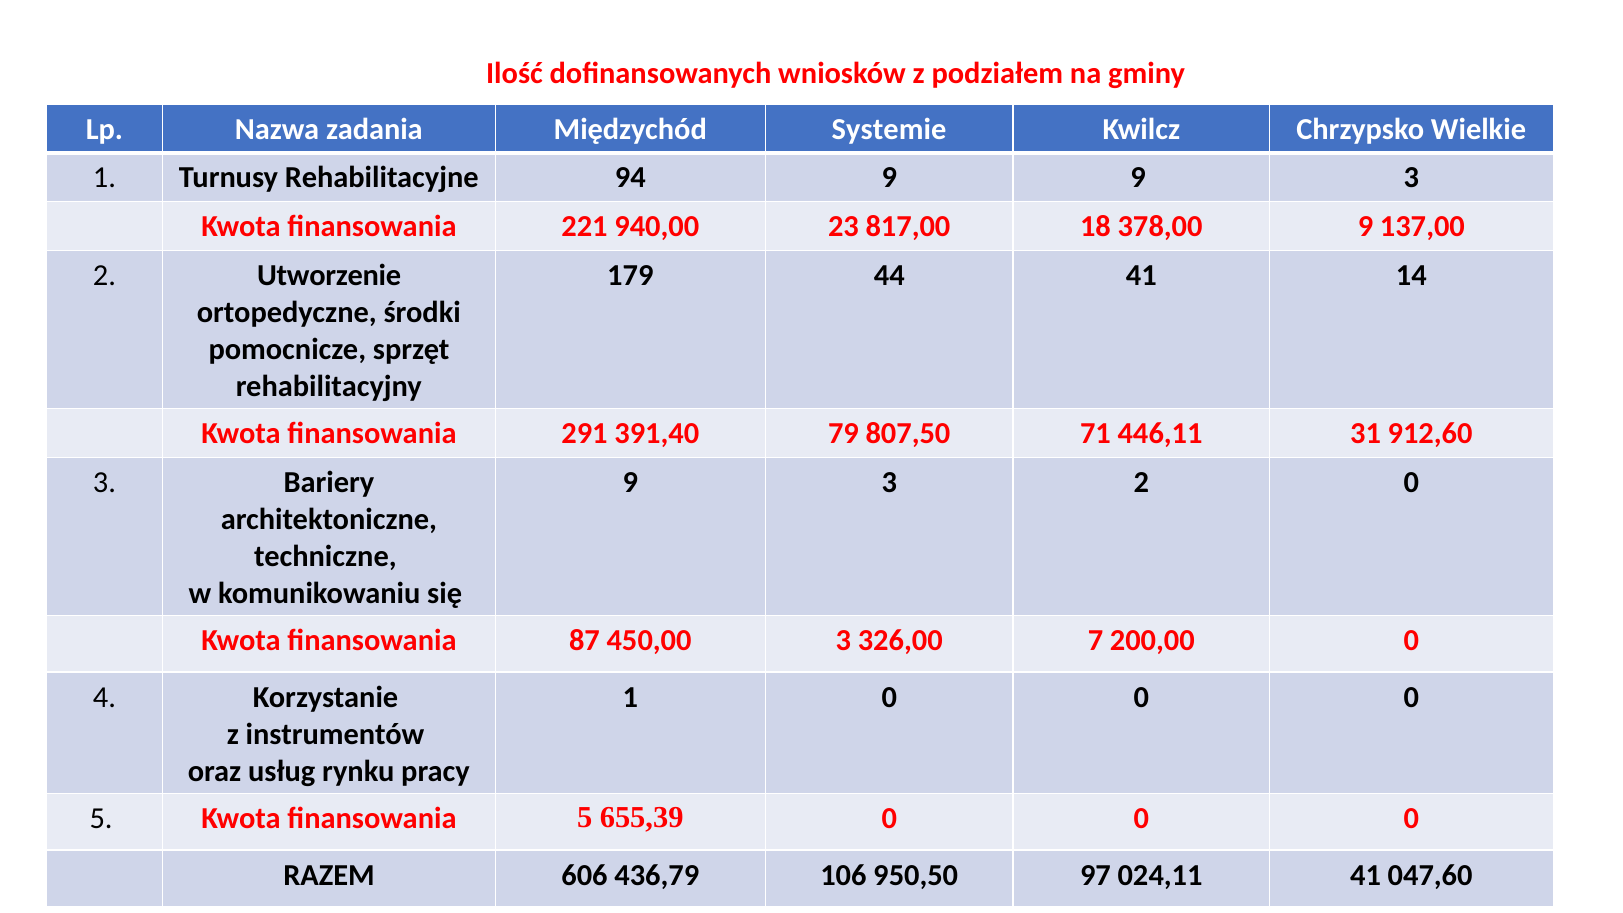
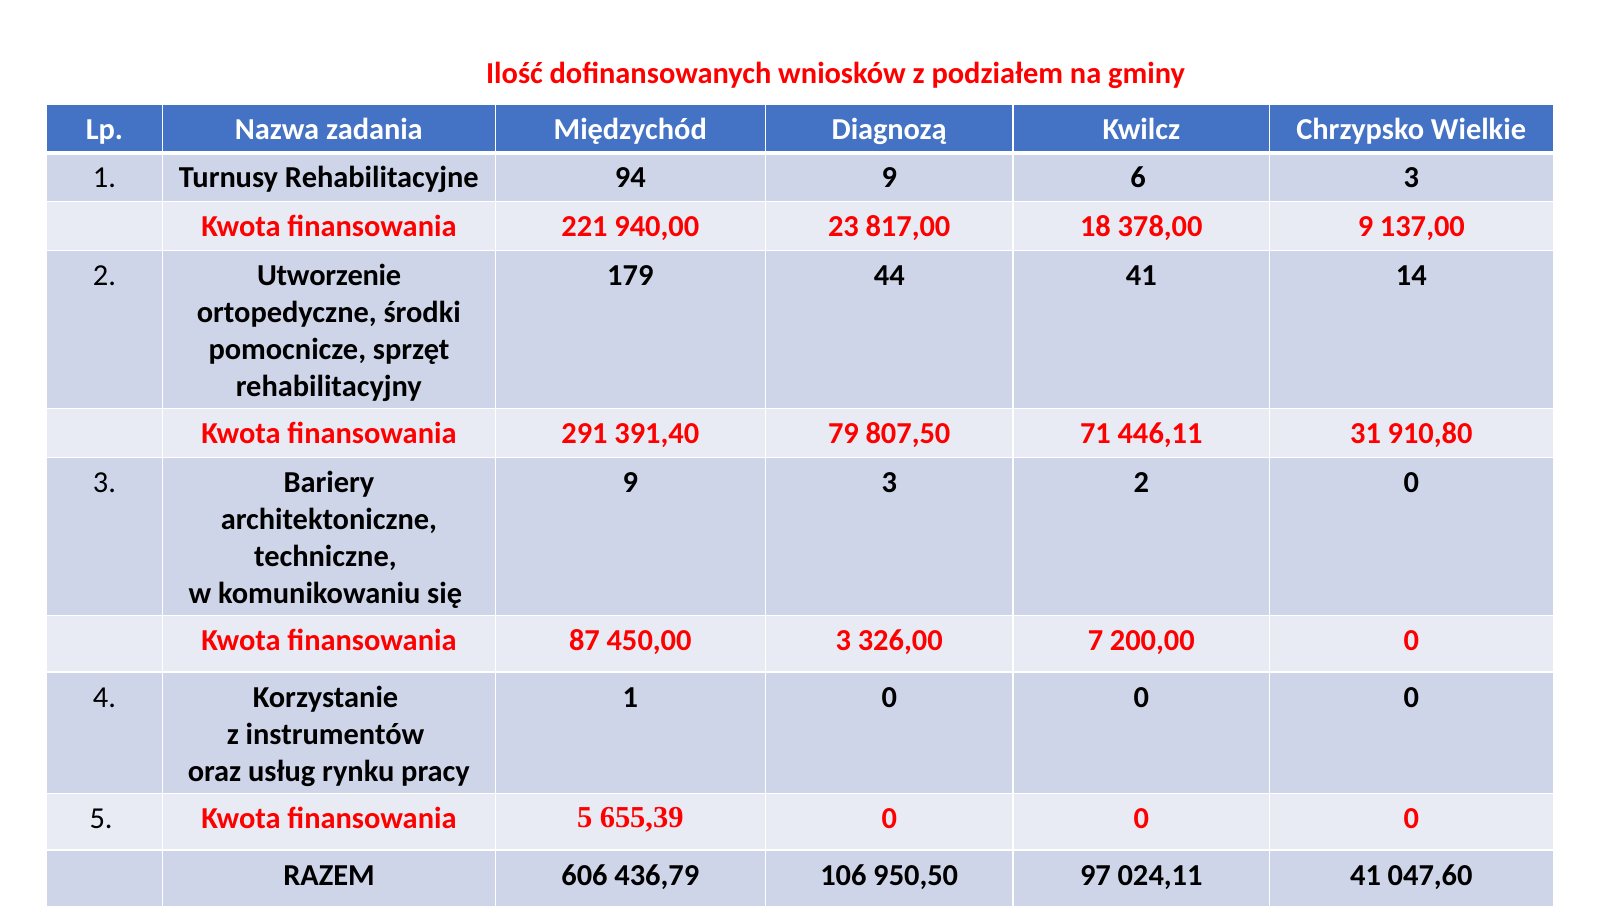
Systemie: Systemie -> Diagnozą
9 9: 9 -> 6
912,60: 912,60 -> 910,80
